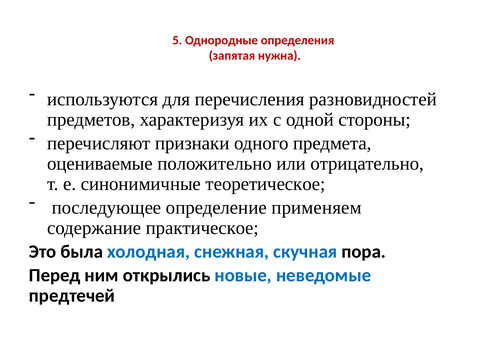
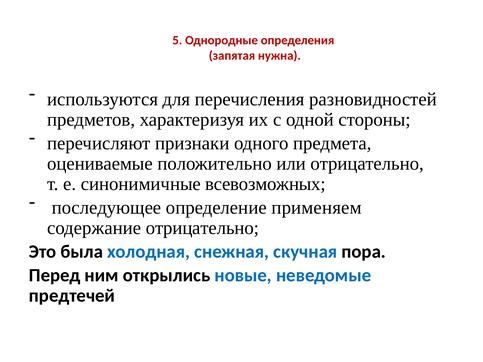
теоретическое: теоретическое -> всевозможных
содержание практическое: практическое -> отрицательно
